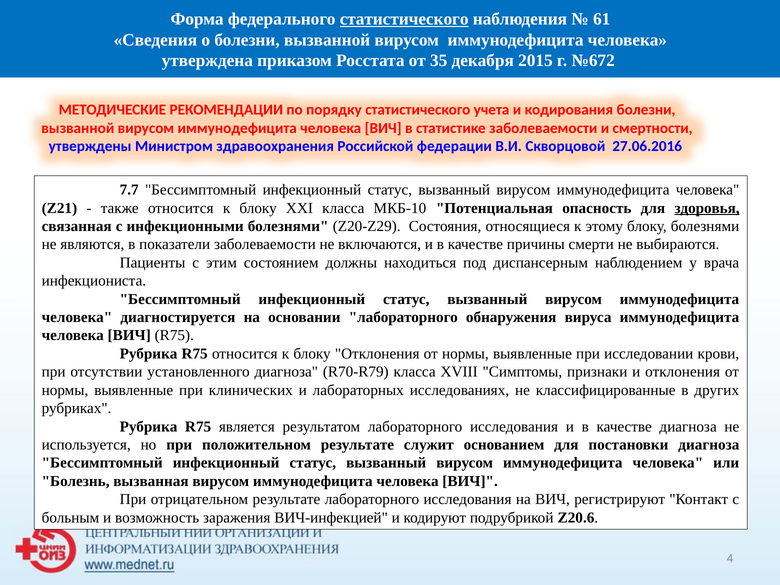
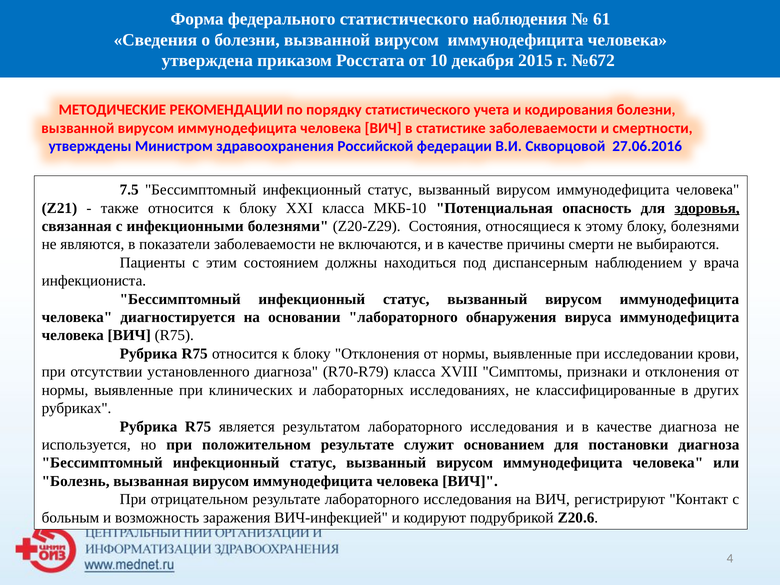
статистического at (404, 19) underline: present -> none
35: 35 -> 10
7.7: 7.7 -> 7.5
